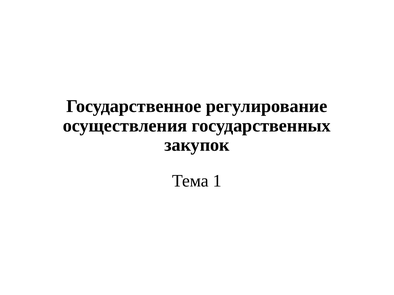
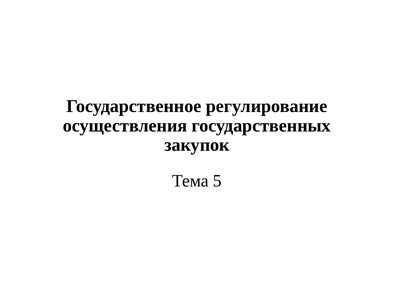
1: 1 -> 5
